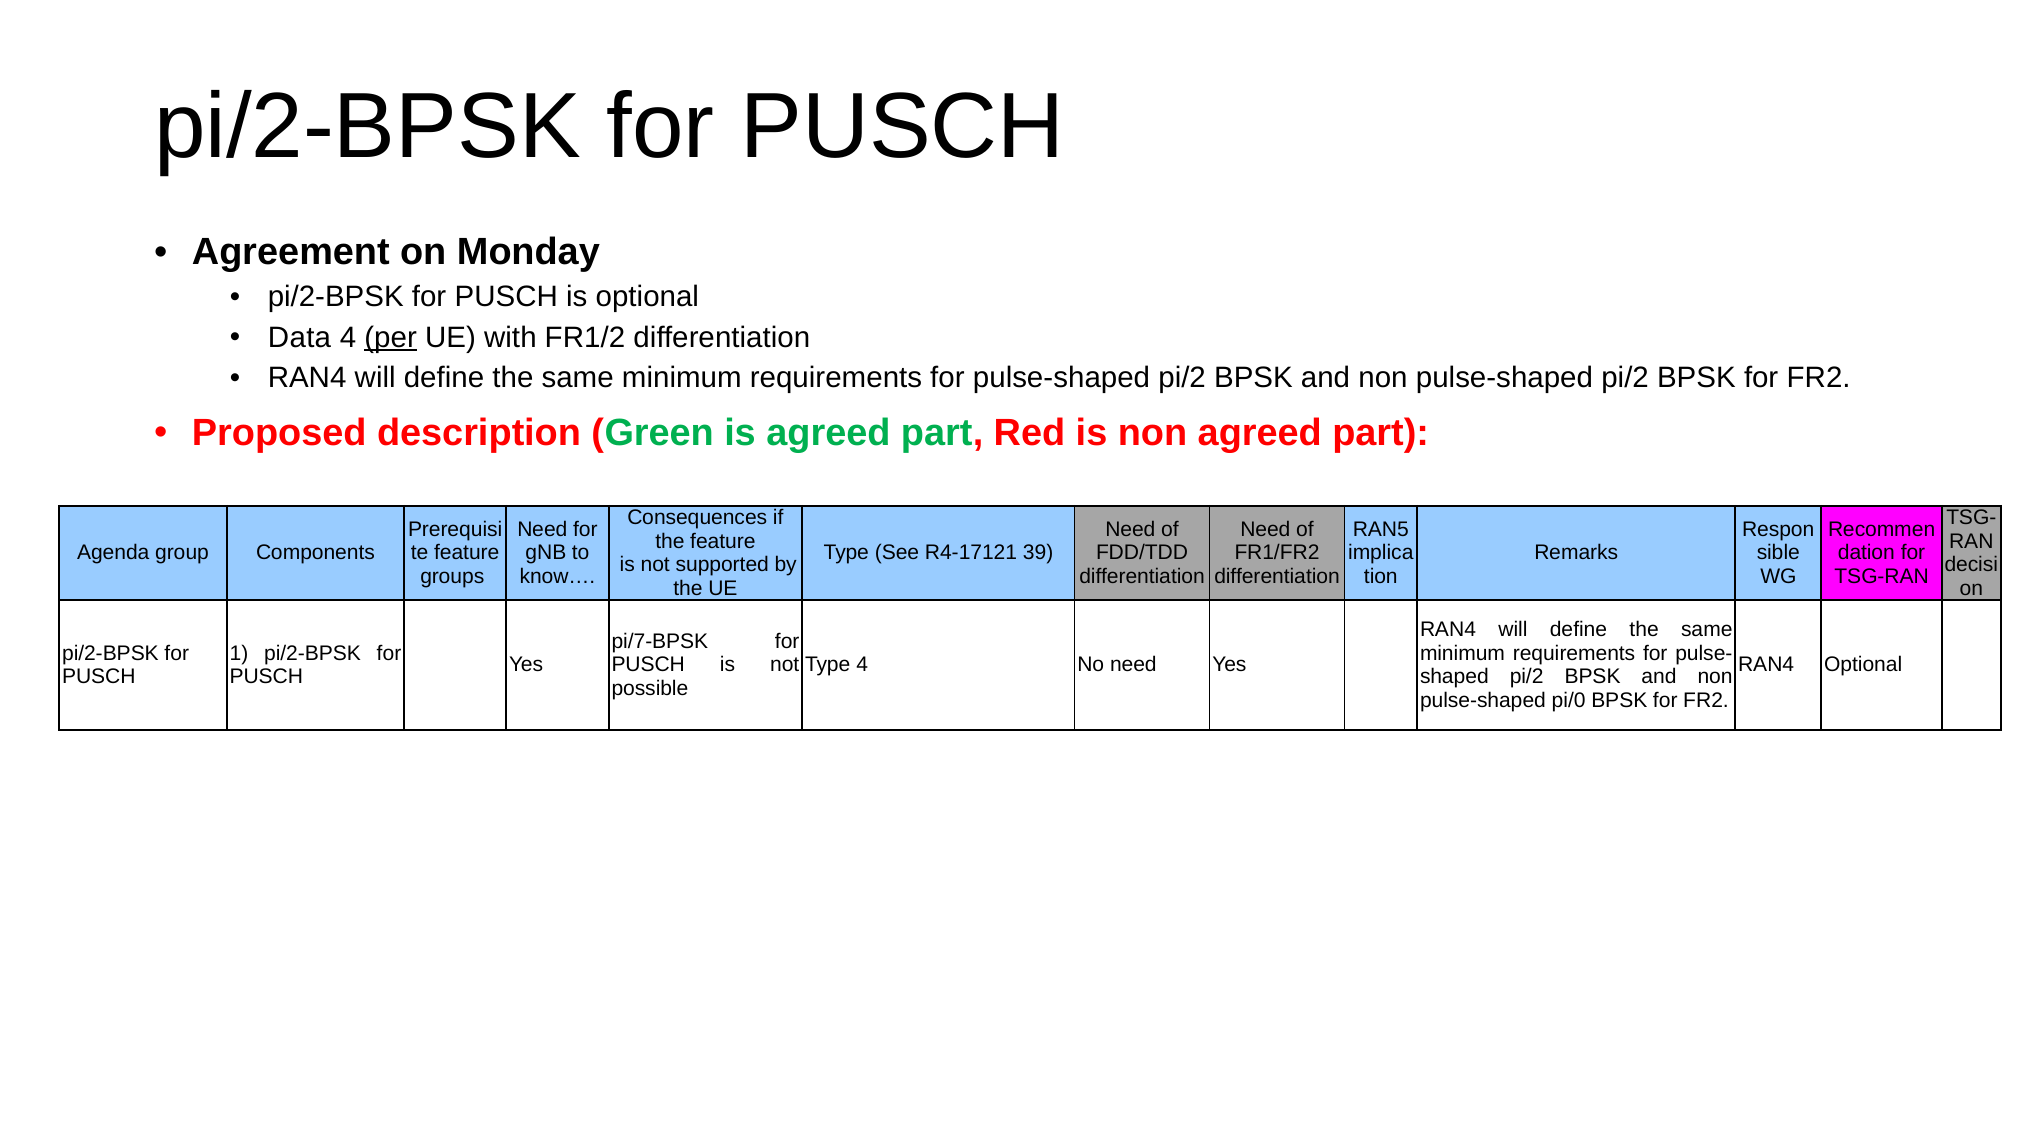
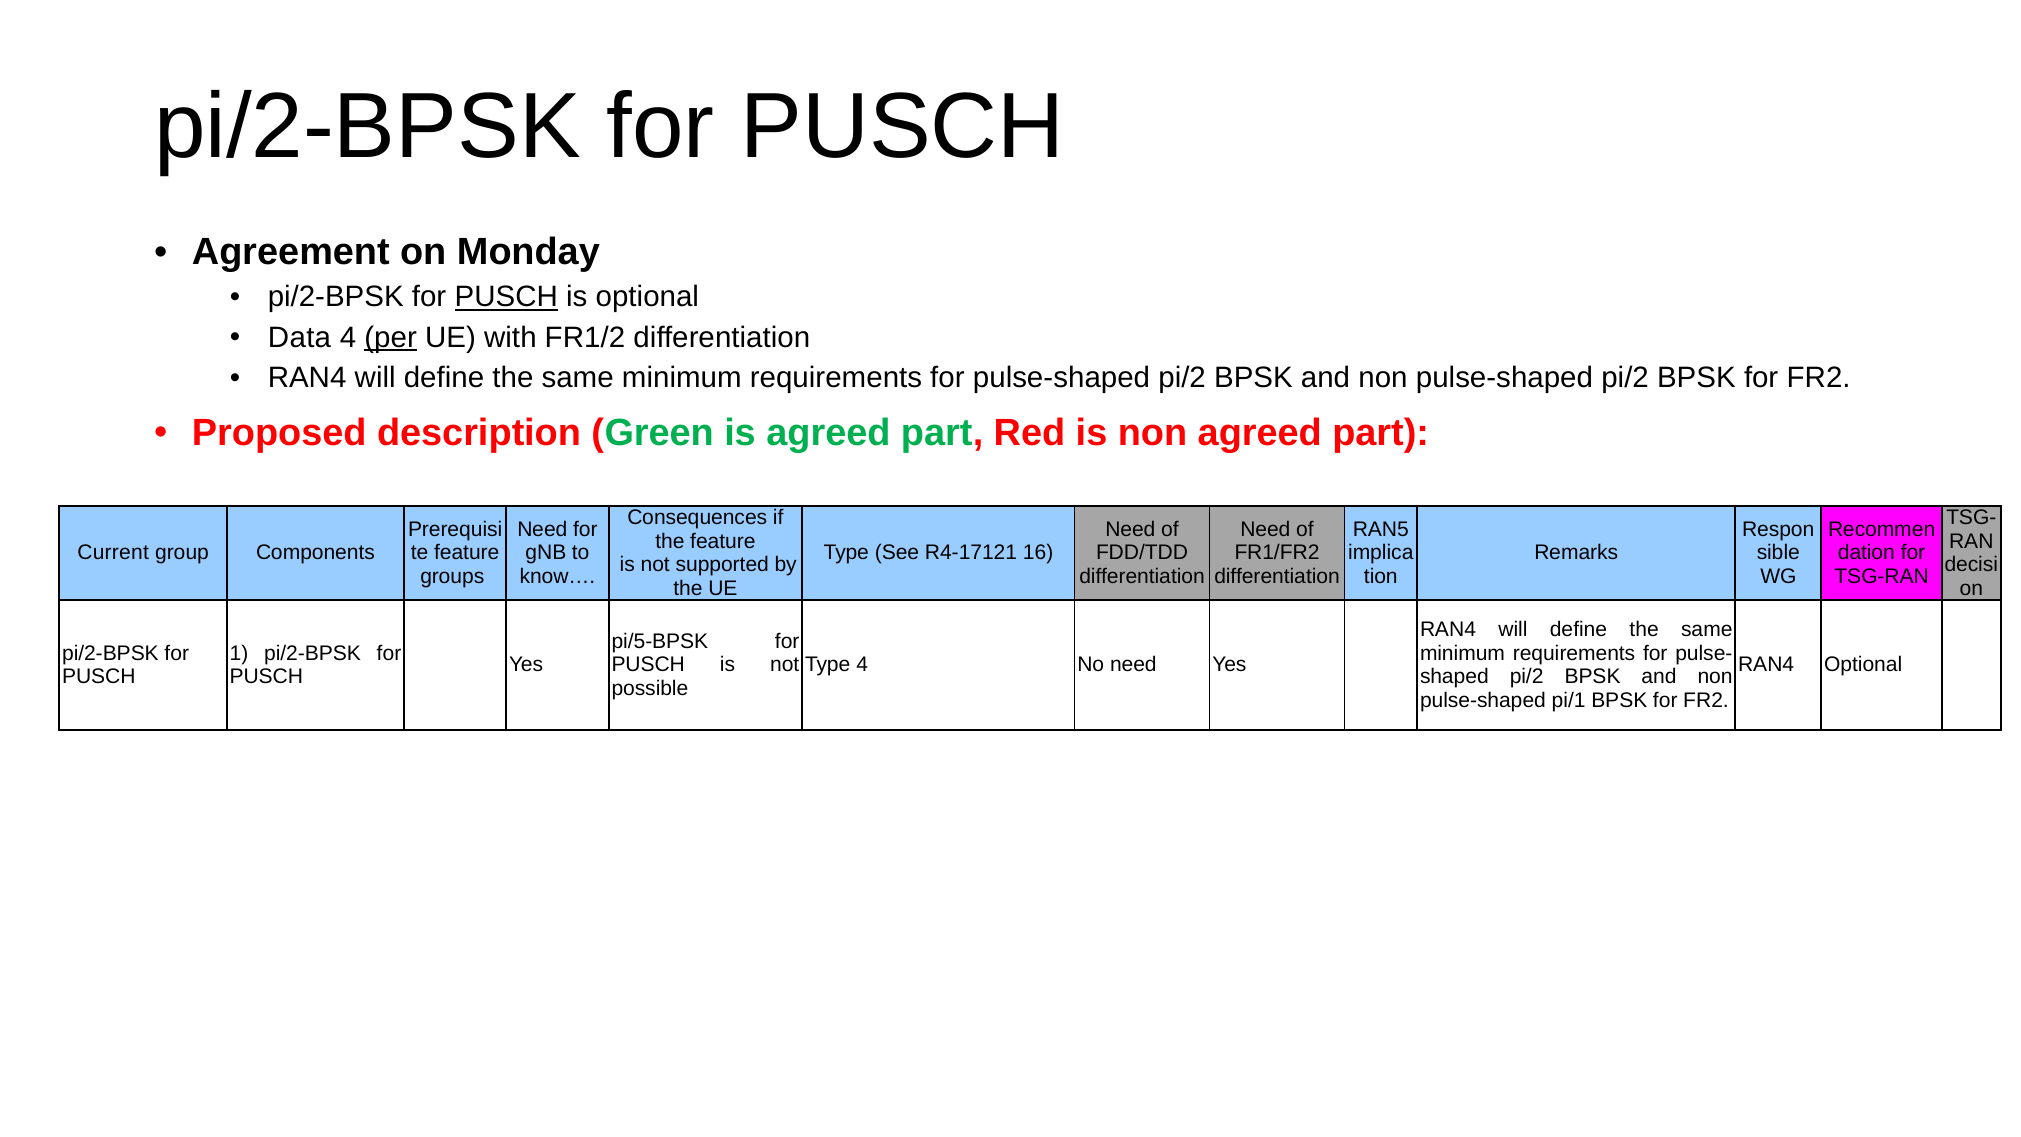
PUSCH at (506, 297) underline: none -> present
Agenda: Agenda -> Current
39: 39 -> 16
pi/7-BPSK: pi/7-BPSK -> pi/5-BPSK
pi/0: pi/0 -> pi/1
